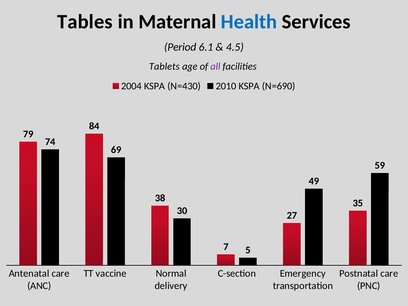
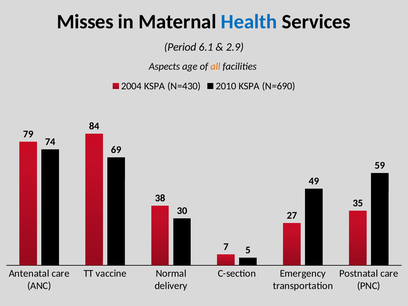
Tables: Tables -> Misses
4.5: 4.5 -> 2.9
Tablets: Tablets -> Aspects
all colour: purple -> orange
